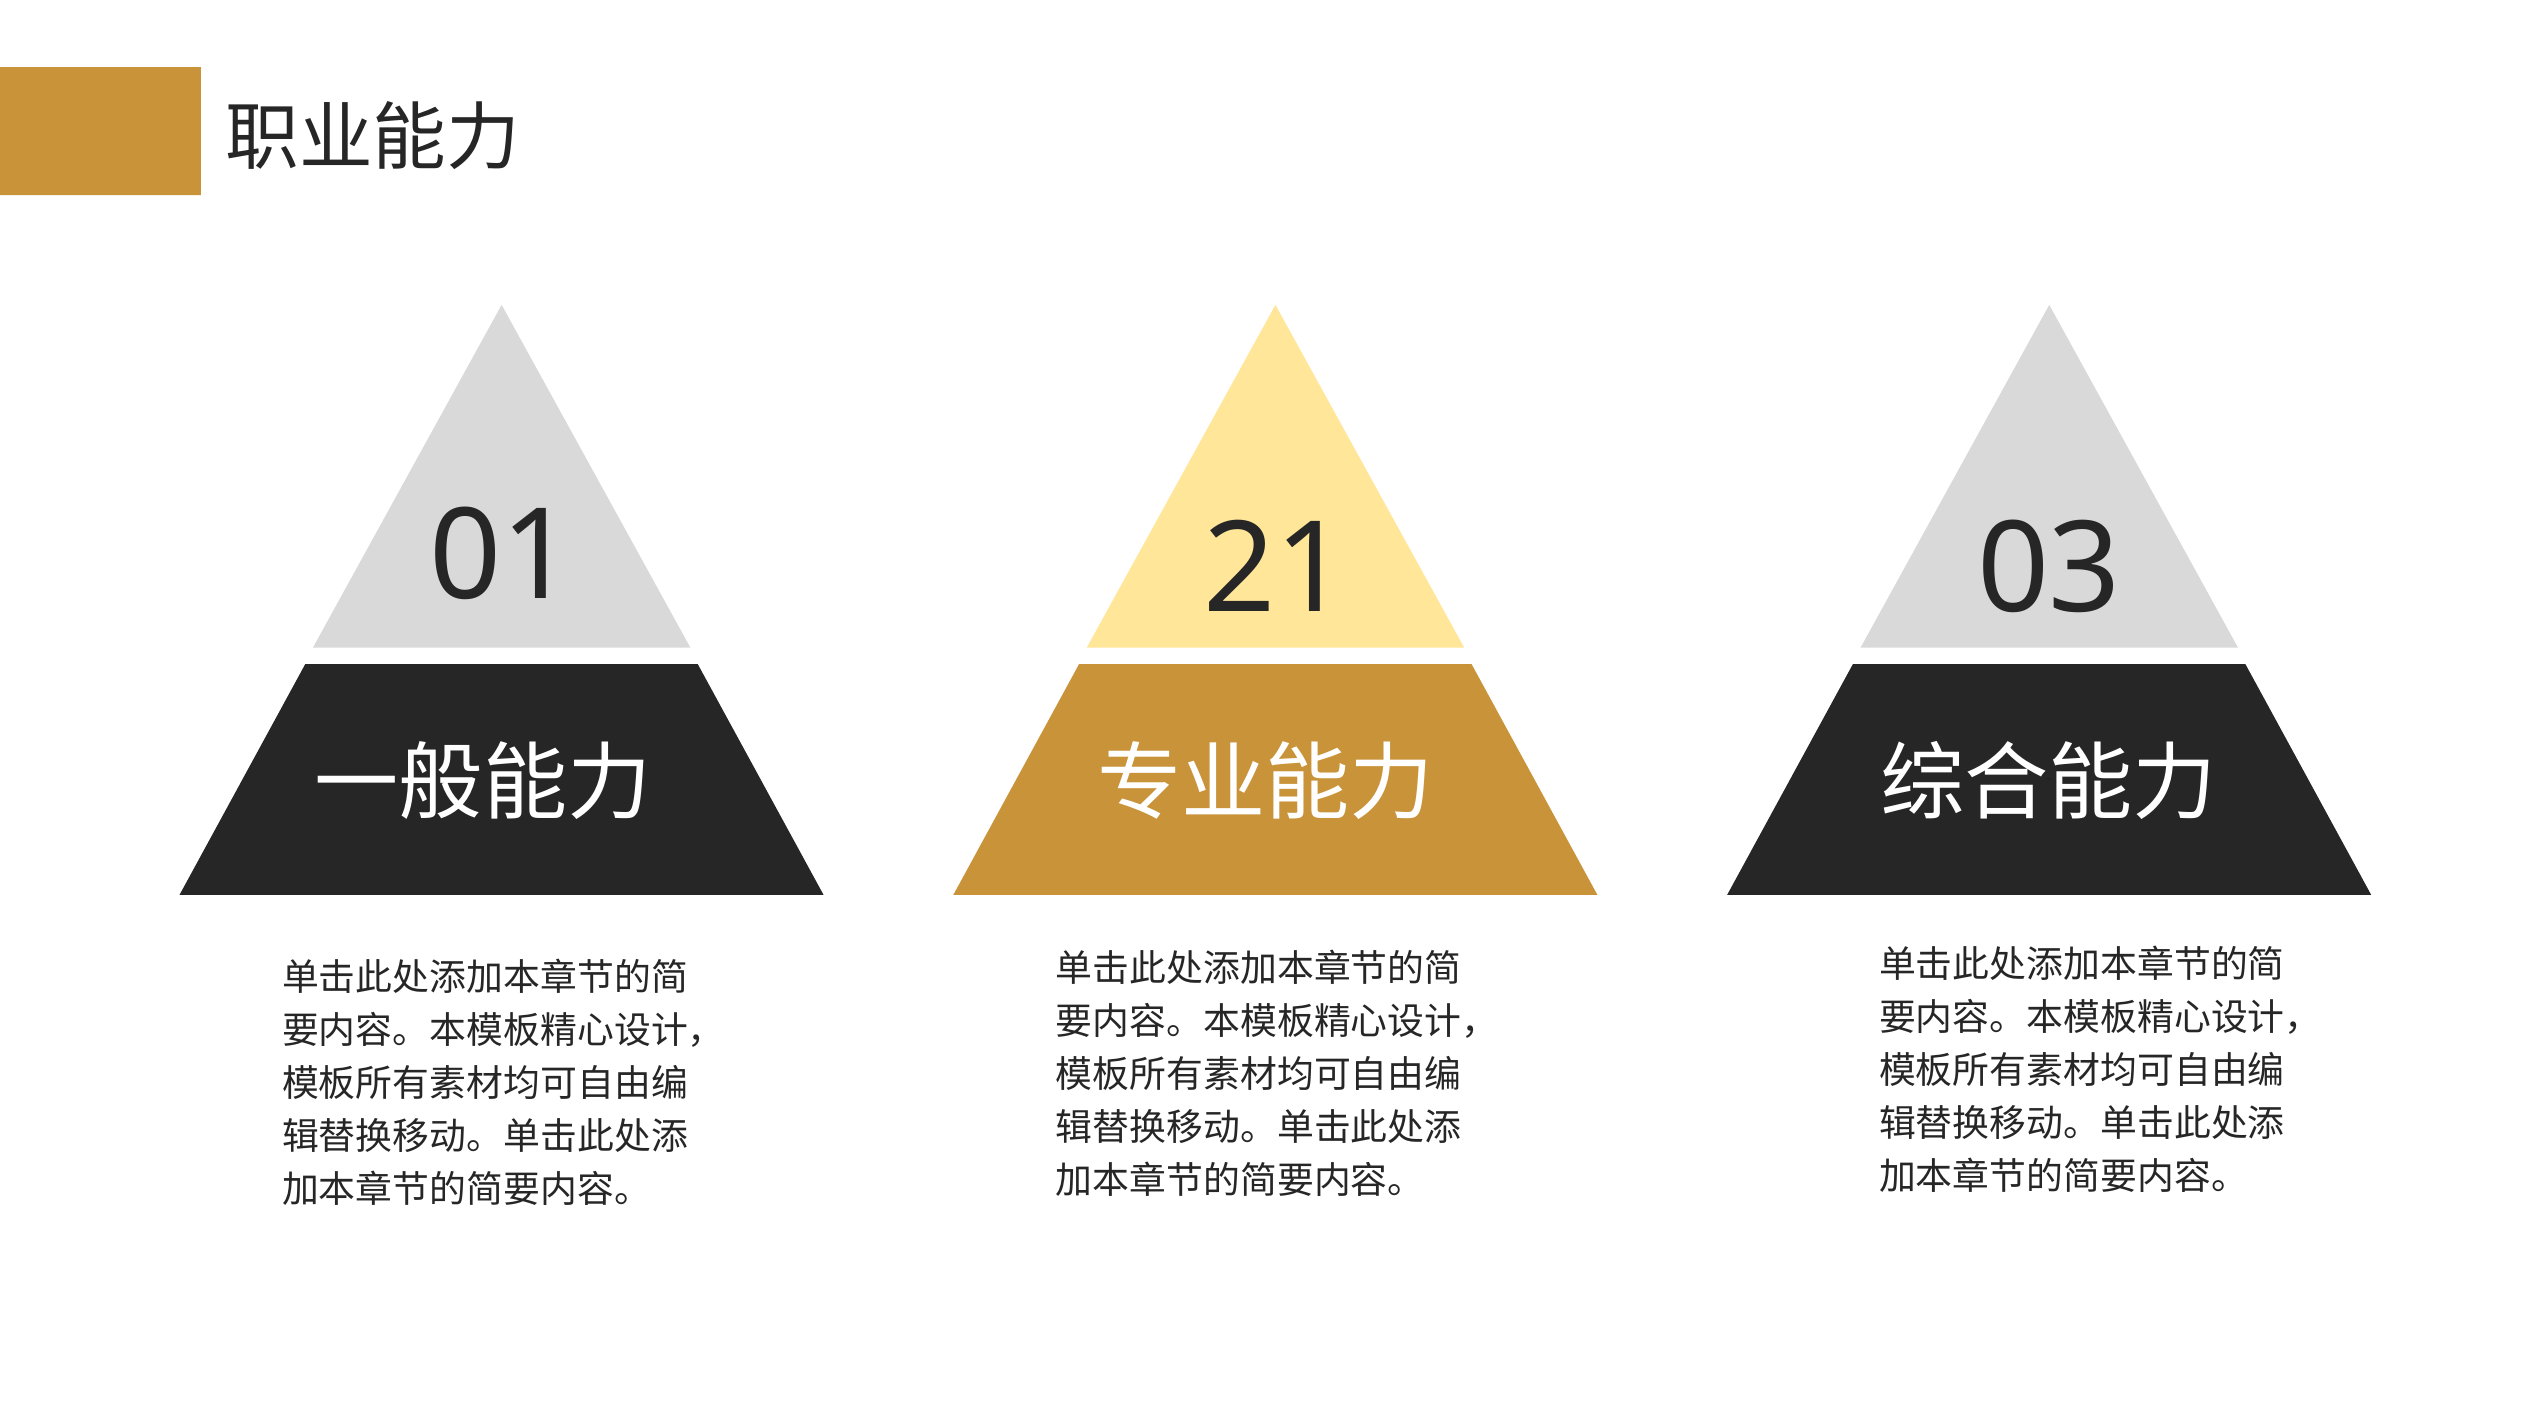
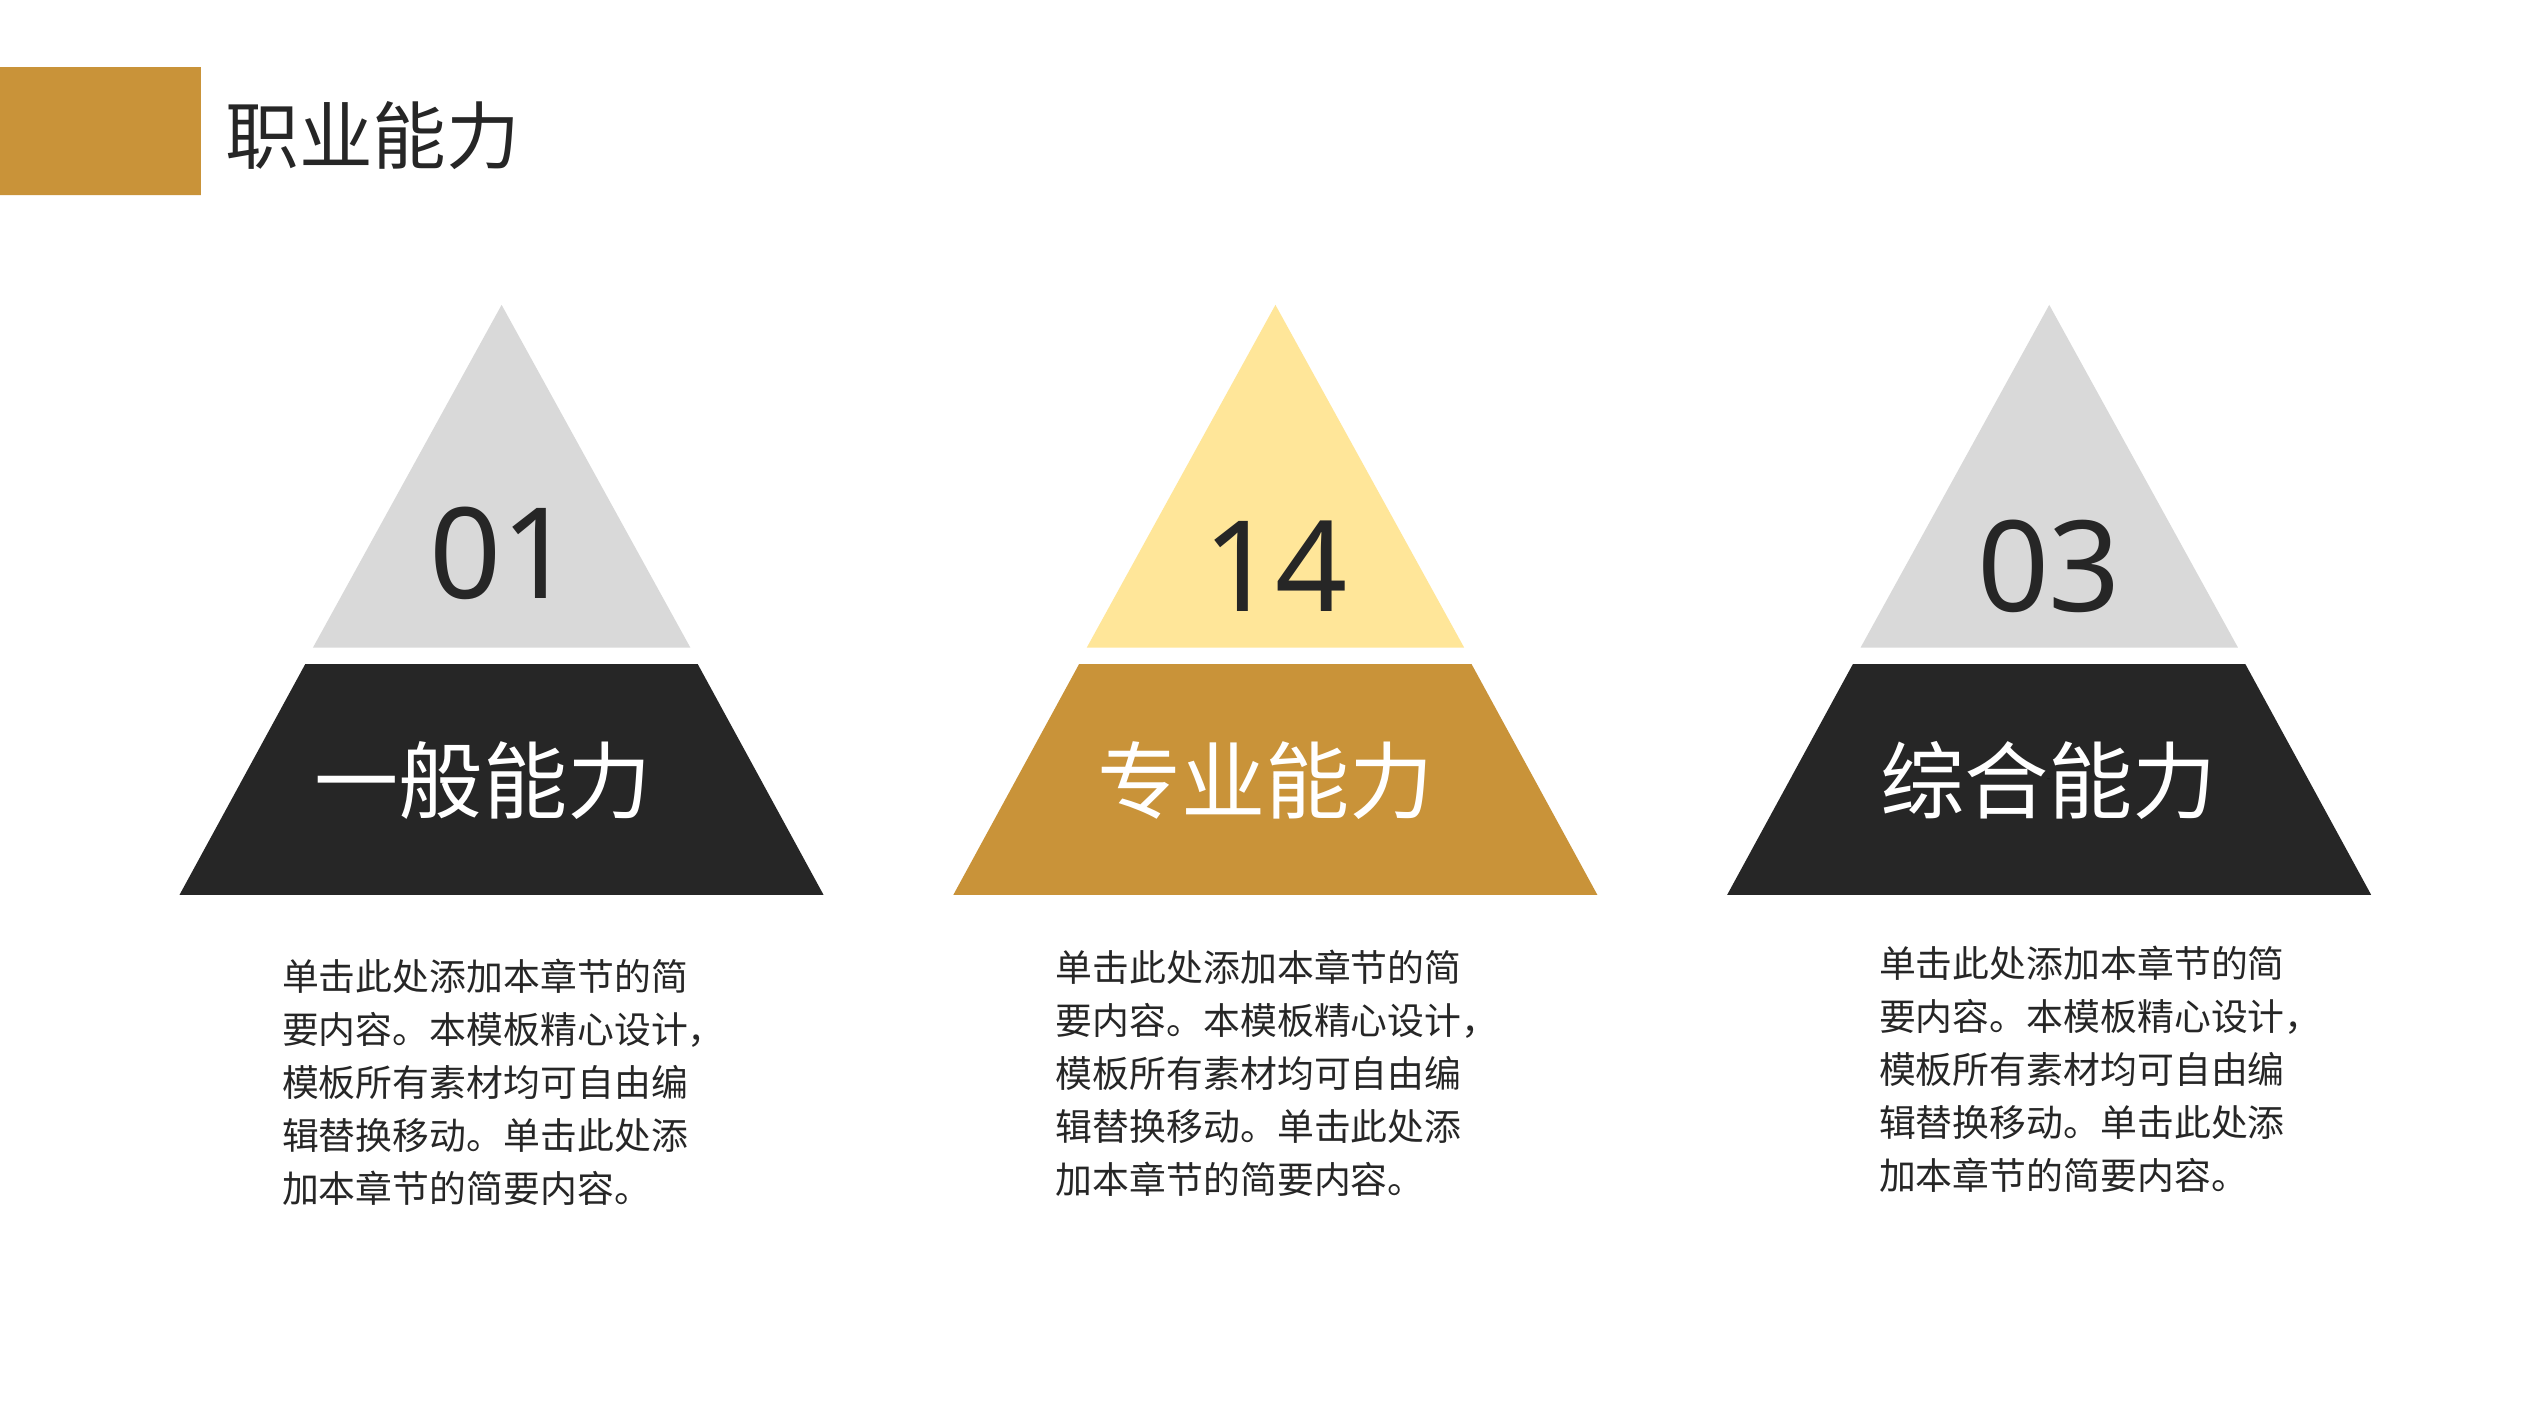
21: 21 -> 14
